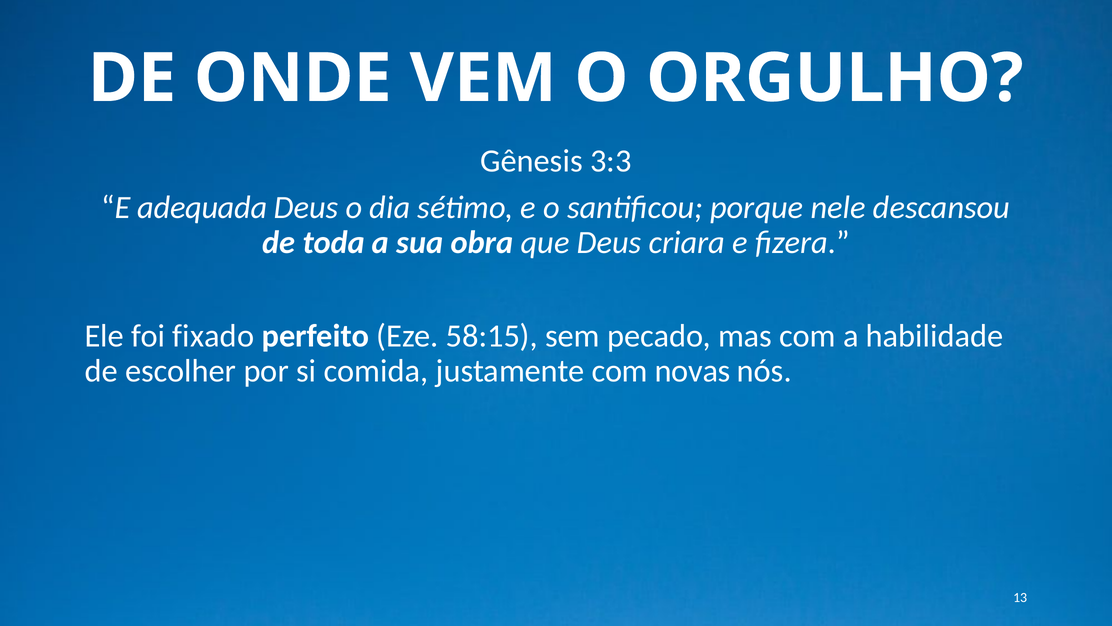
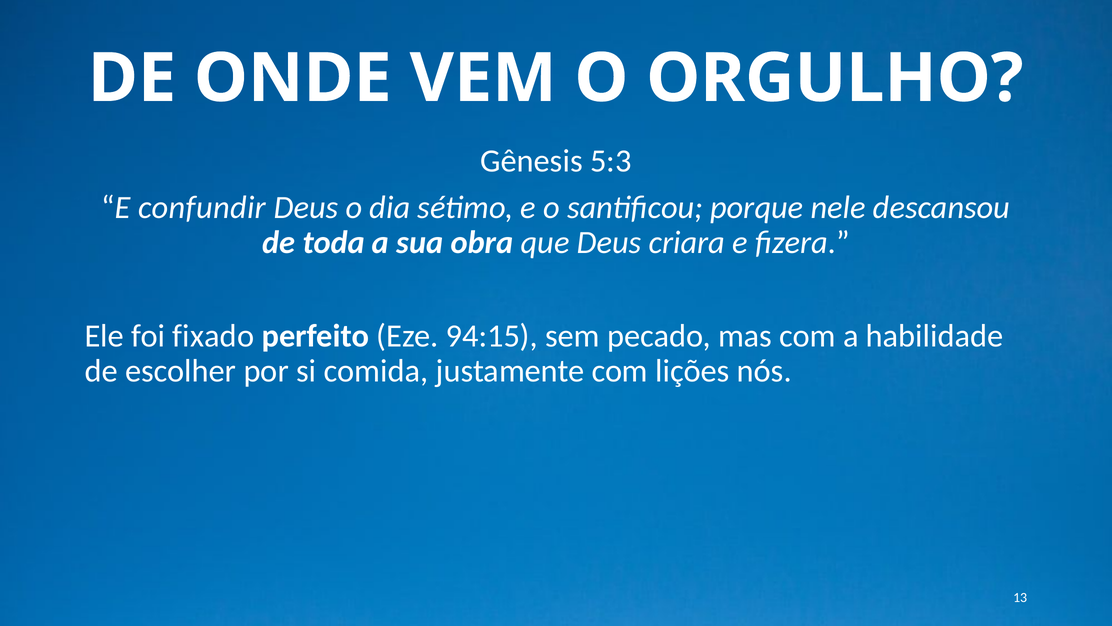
3:3: 3:3 -> 5:3
adequada: adequada -> confundir
58:15: 58:15 -> 94:15
novas: novas -> lições
